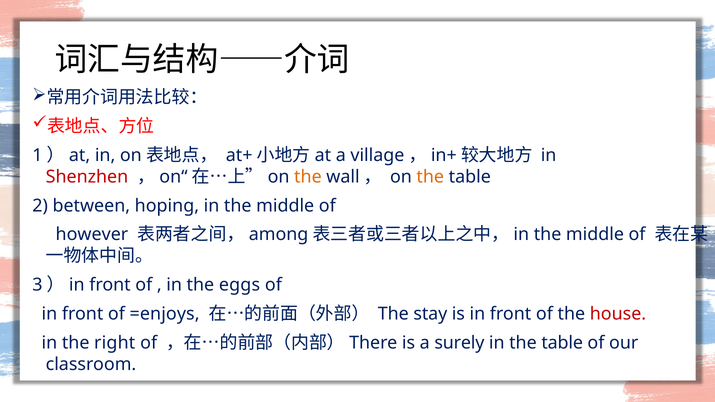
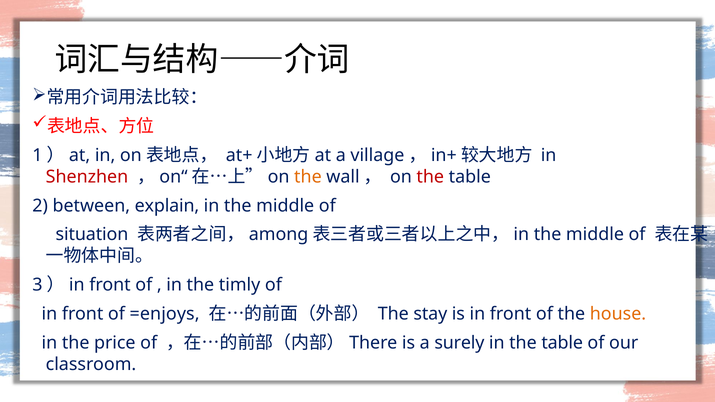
the at (430, 177) colour: orange -> red
hoping: hoping -> explain
however: however -> situation
eggs: eggs -> timly
house colour: red -> orange
right: right -> price
